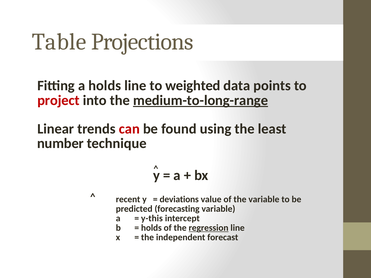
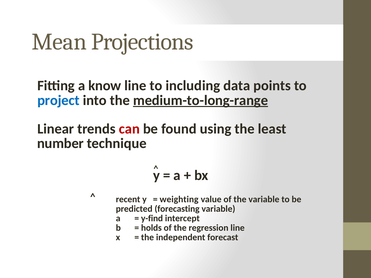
Table: Table -> Mean
a holds: holds -> know
weighted: weighted -> including
project colour: red -> blue
deviations: deviations -> weighting
y-this: y-this -> y-find
regression underline: present -> none
